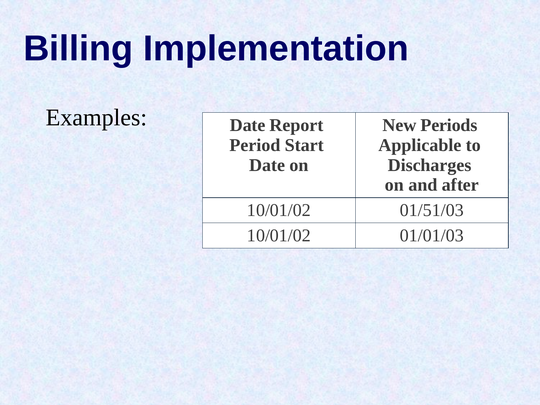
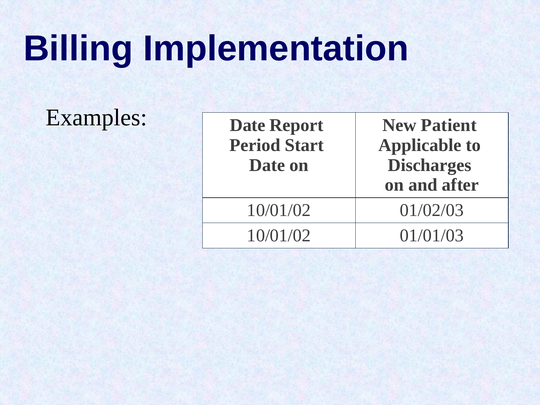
Periods: Periods -> Patient
01/51/03: 01/51/03 -> 01/02/03
